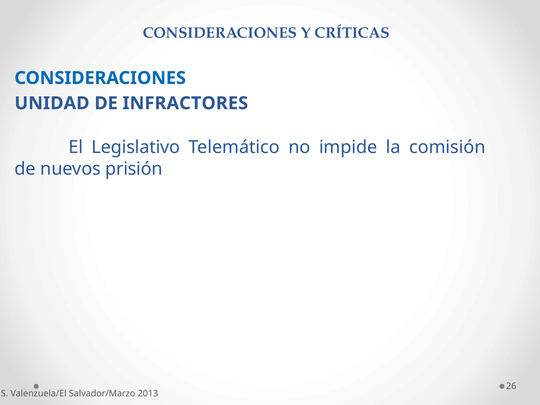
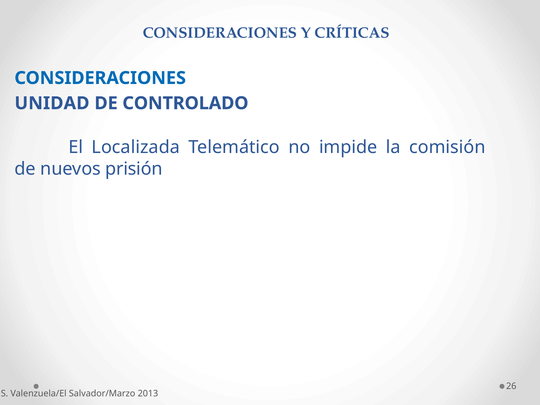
INFRACTORES: INFRACTORES -> CONTROLADO
Legislativo: Legislativo -> Localizada
